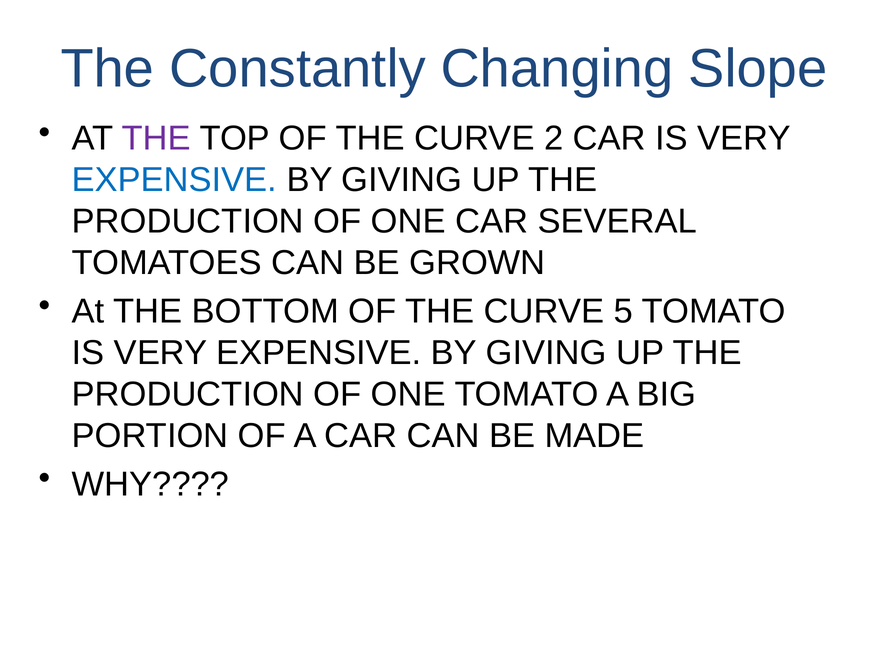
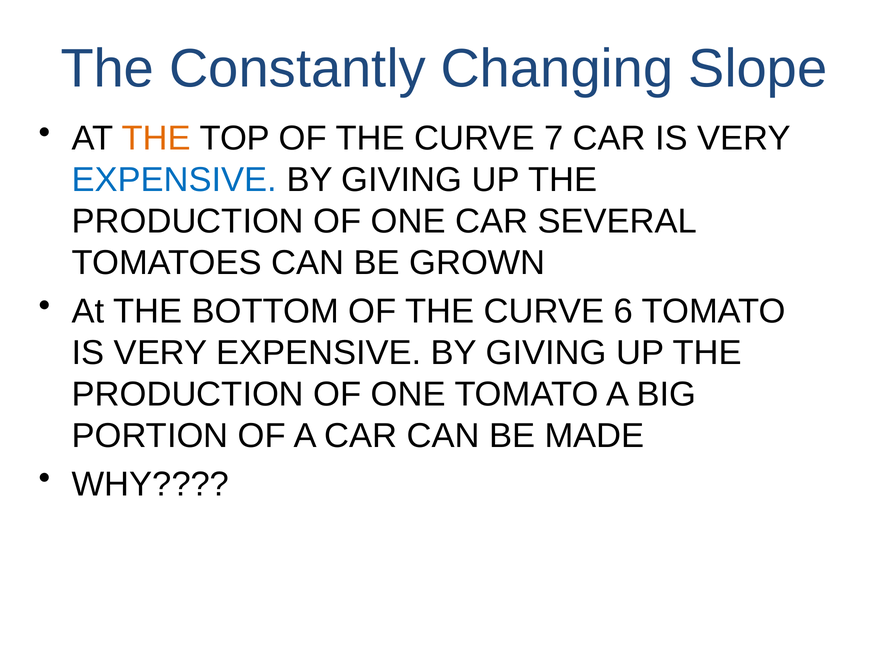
THE at (156, 139) colour: purple -> orange
2: 2 -> 7
5: 5 -> 6
